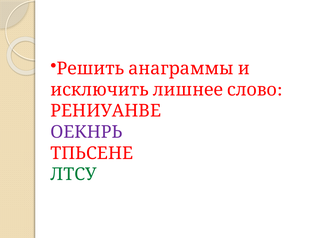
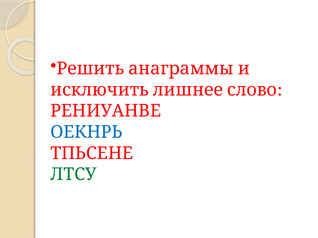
ОЕКНРЬ colour: purple -> blue
